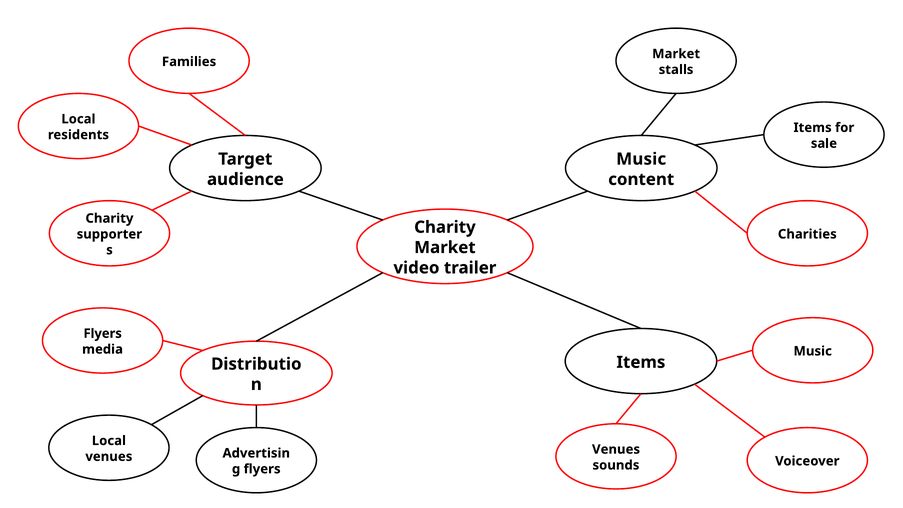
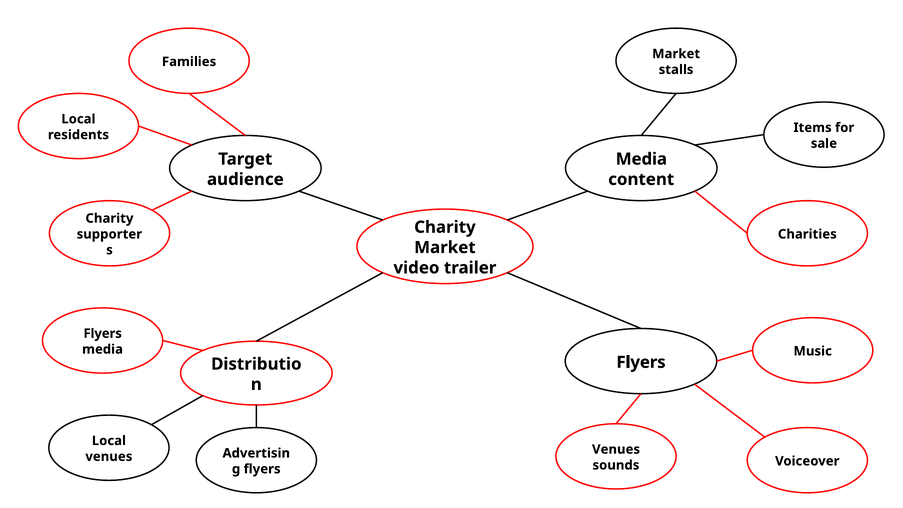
Music at (641, 159): Music -> Media
Items at (641, 362): Items -> Flyers
